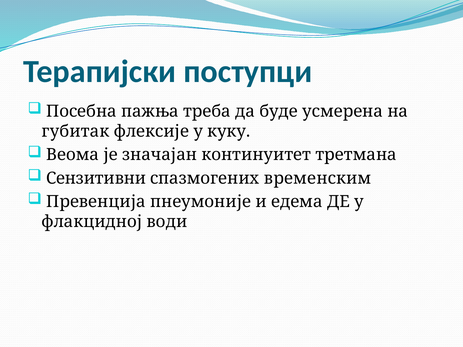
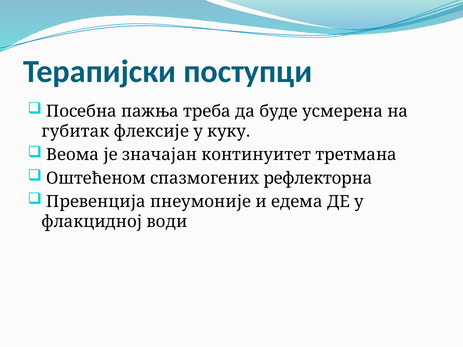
Сензитивни: Сензитивни -> Оштећеном
временским: временским -> рефлекторна
